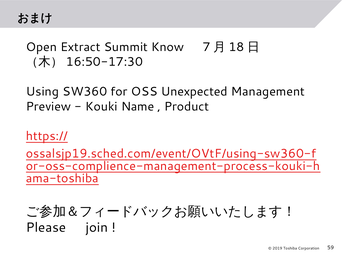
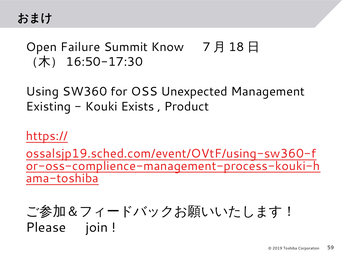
Extract: Extract -> Failure
Preview: Preview -> Existing
Name: Name -> Exists
